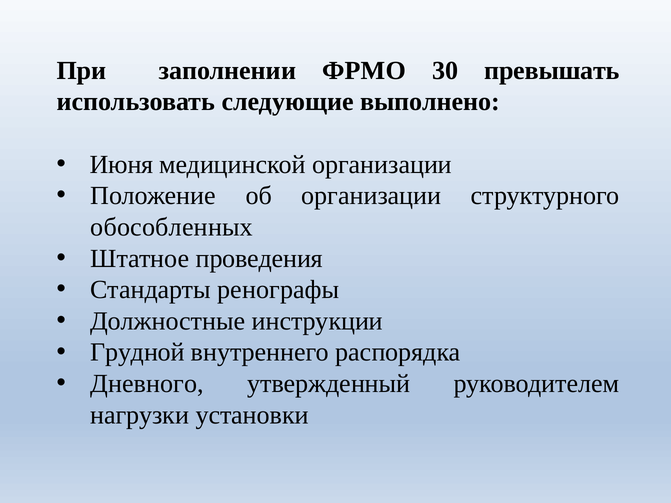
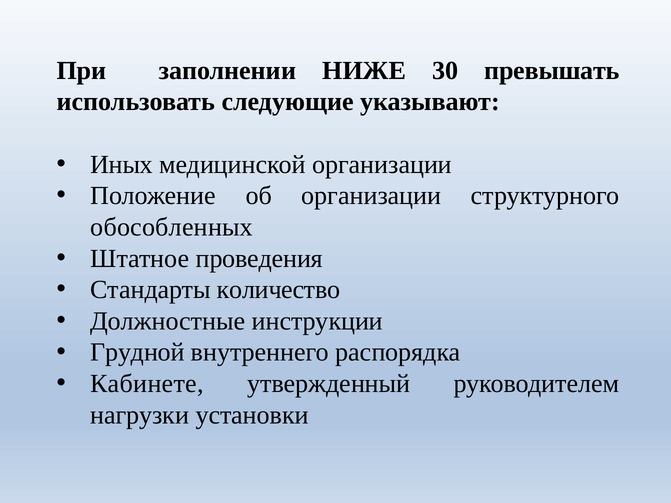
ФРМО: ФРМО -> НИЖЕ
выполнено: выполнено -> указывают
Июня: Июня -> Иных
ренографы: ренографы -> количество
Дневного: Дневного -> Кабинете
